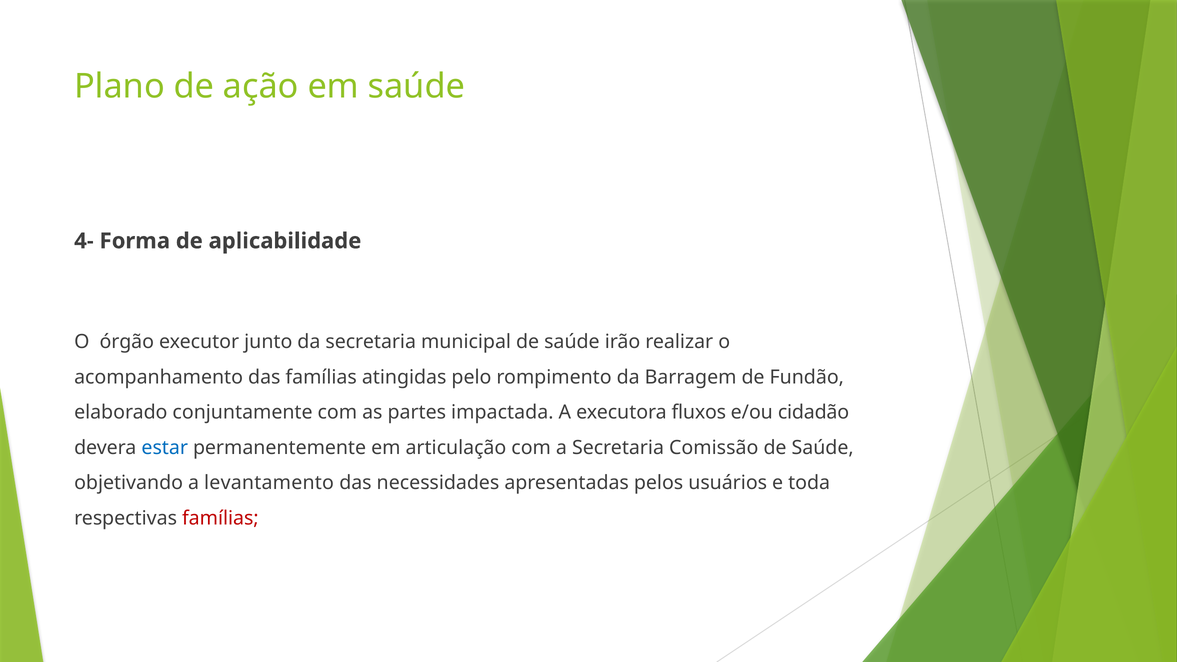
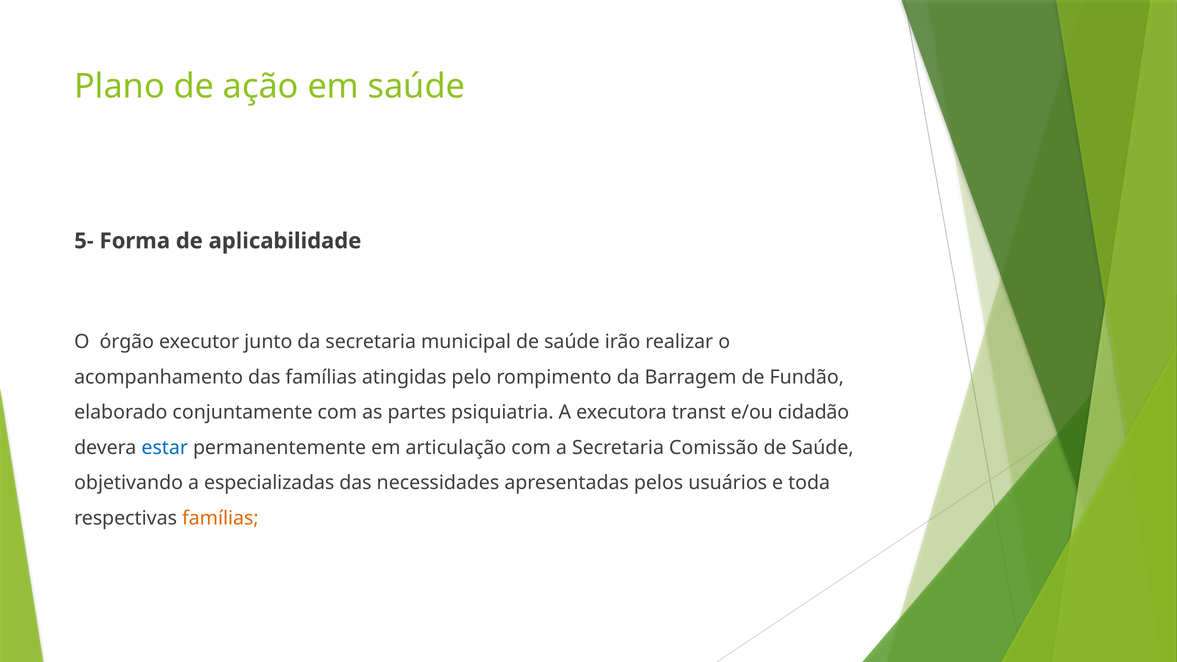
4-: 4- -> 5-
impactada: impactada -> psiquiatria
fluxos: fluxos -> transt
levantamento: levantamento -> especializadas
famílias at (220, 518) colour: red -> orange
